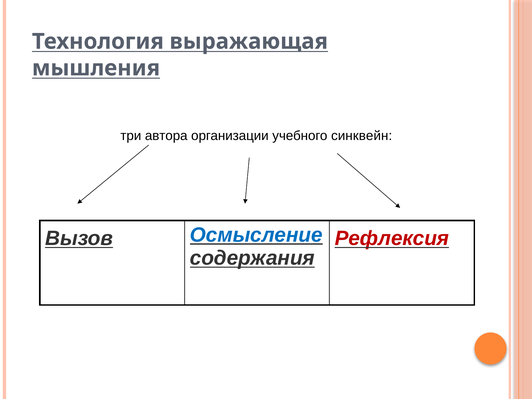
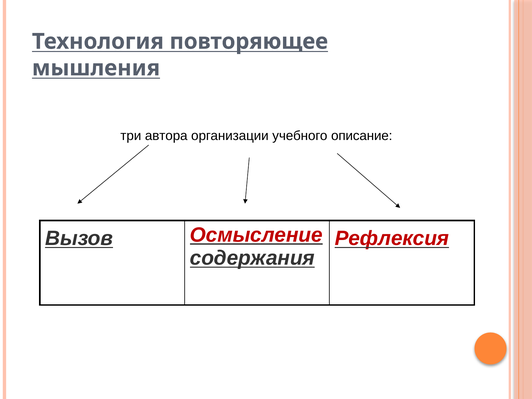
выражающая: выражающая -> повторяющее
синквейн: синквейн -> описание
Осмысление colour: blue -> red
